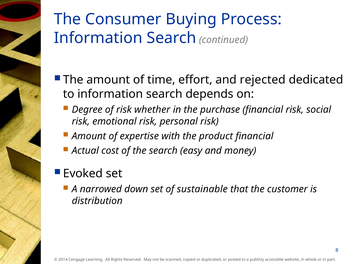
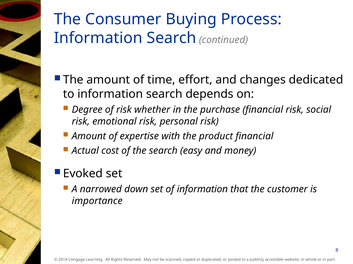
rejected: rejected -> changes
of sustainable: sustainable -> information
distribution: distribution -> importance
